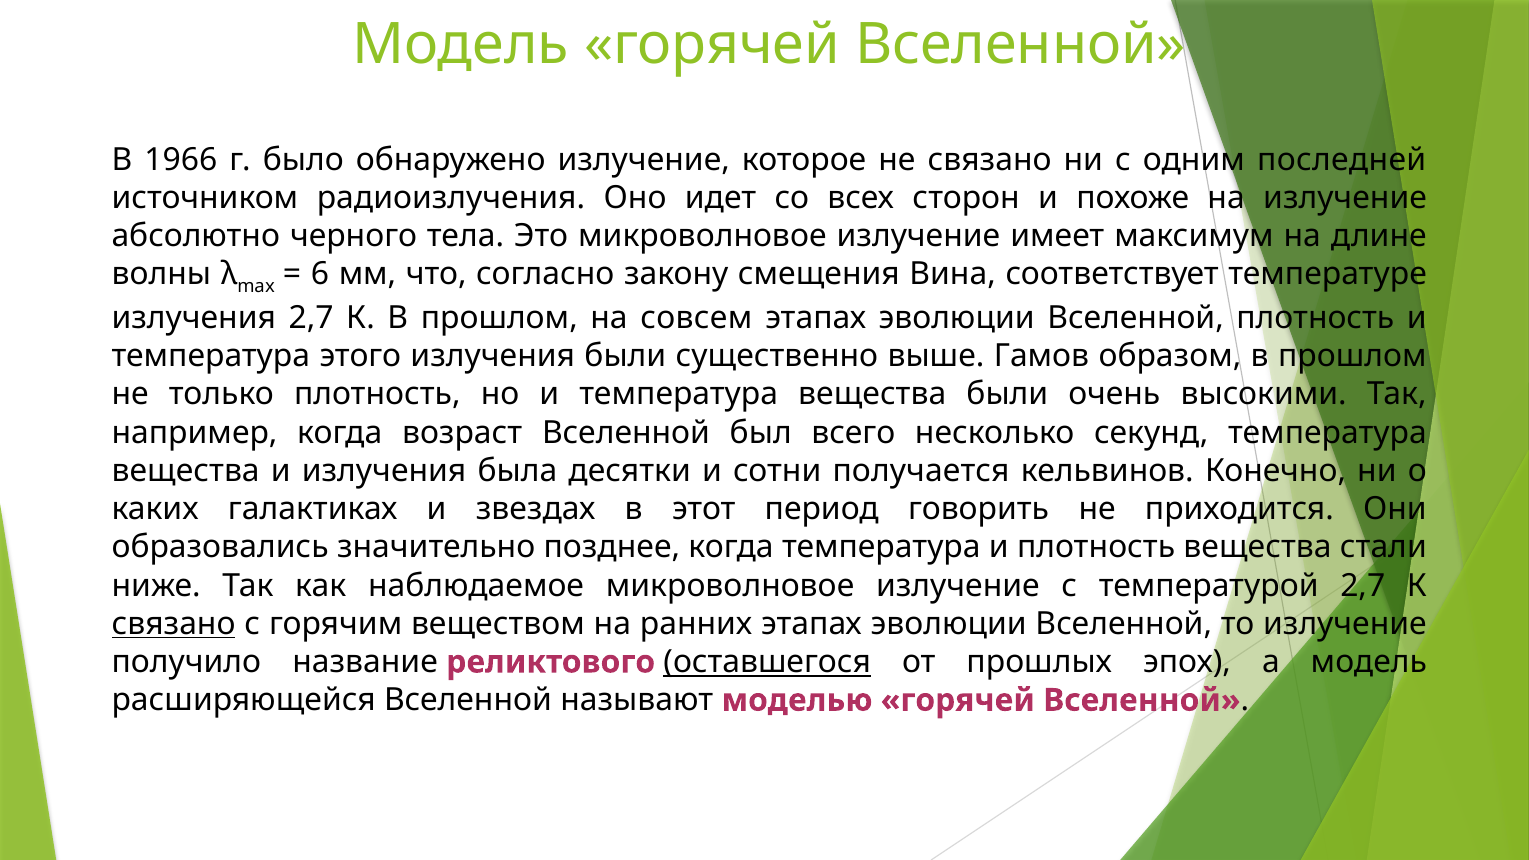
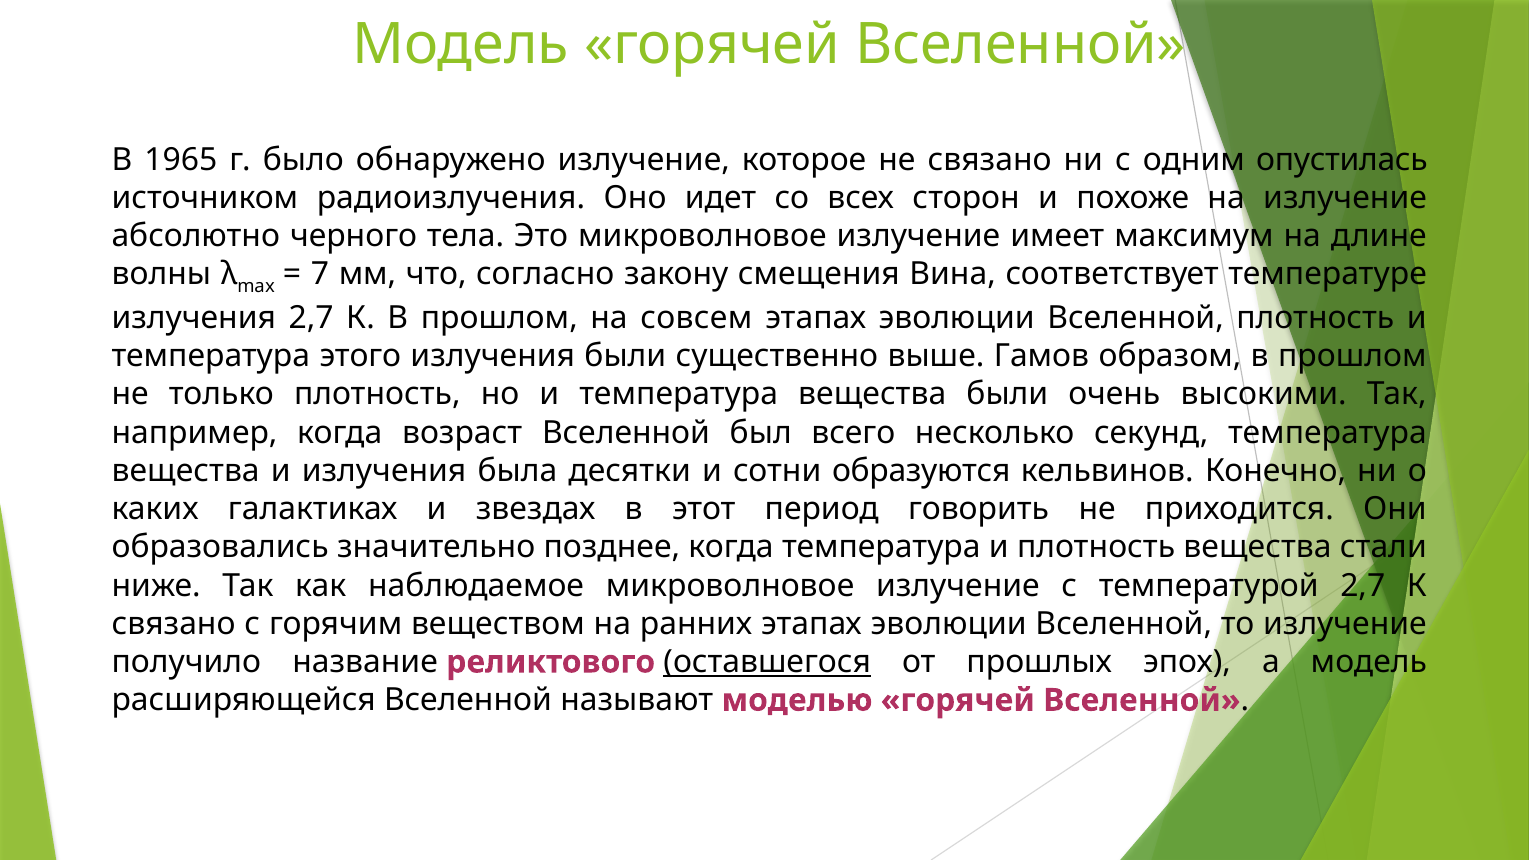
1966: 1966 -> 1965
последней: последней -> опустилась
6: 6 -> 7
получается: получается -> образуются
связано at (174, 624) underline: present -> none
